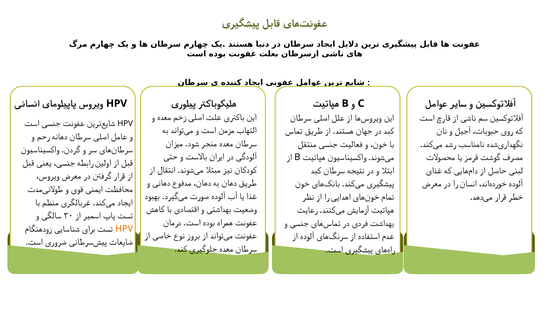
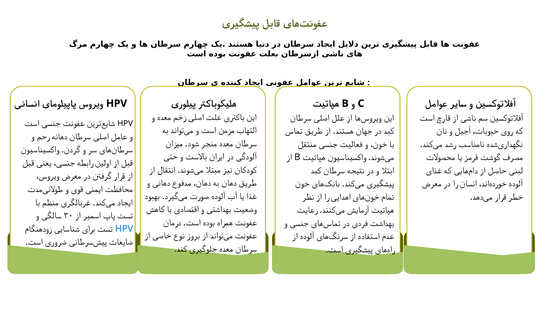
HPV at (124, 229) colour: orange -> blue
